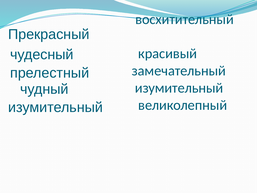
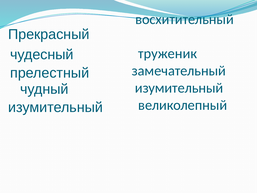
красивый: красивый -> труженик
